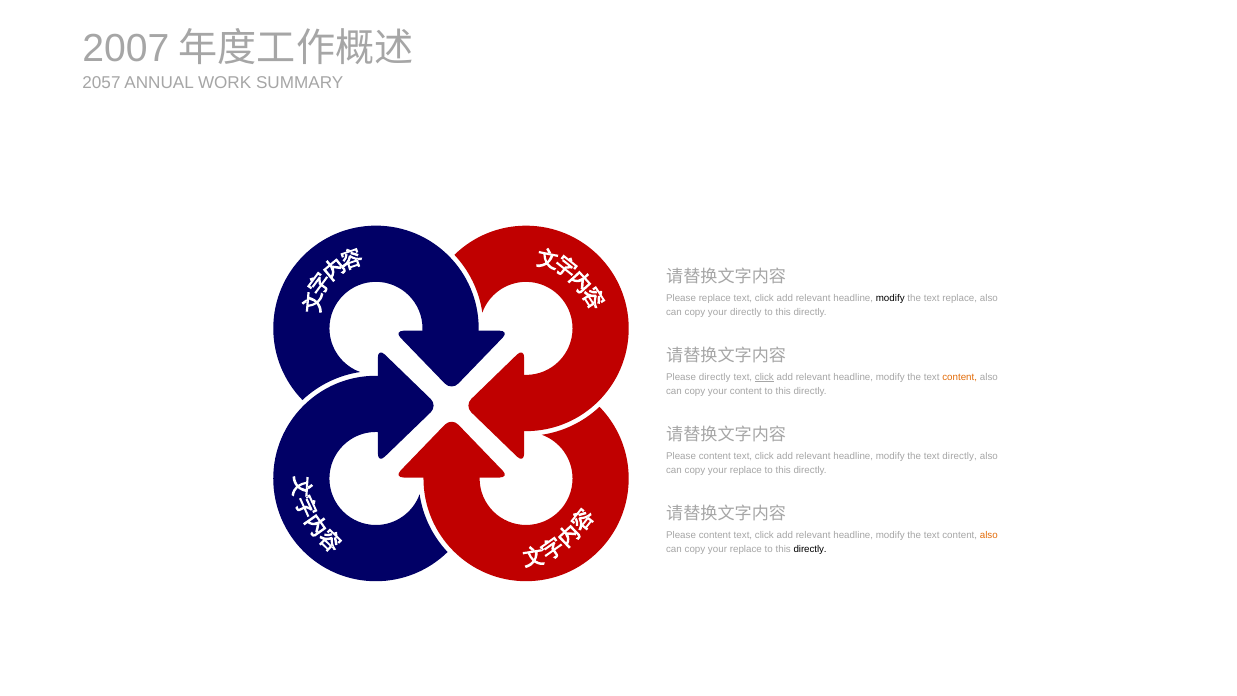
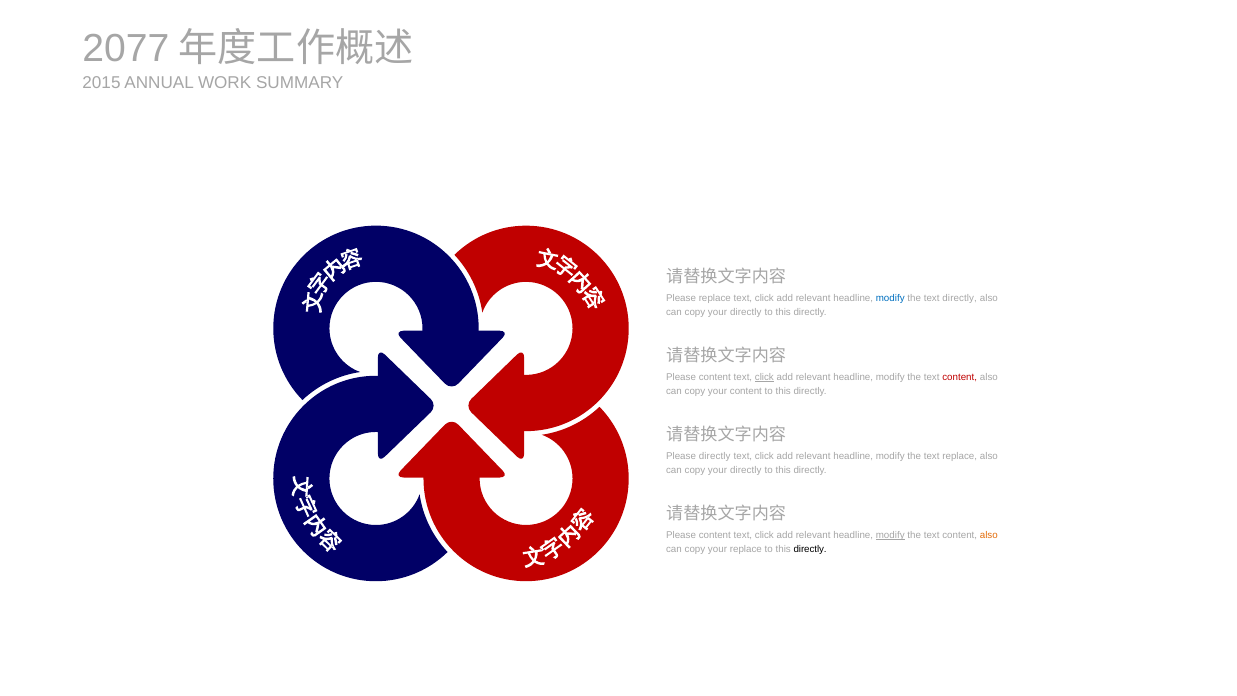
2007: 2007 -> 2077
2057: 2057 -> 2015
modify at (890, 298) colour: black -> blue
text replace: replace -> directly
directly at (715, 377): directly -> content
content at (960, 377) colour: orange -> red
content at (715, 456): content -> directly
text directly: directly -> replace
replace at (746, 470): replace -> directly
modify at (890, 535) underline: none -> present
